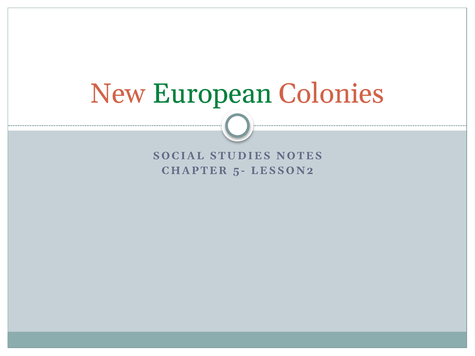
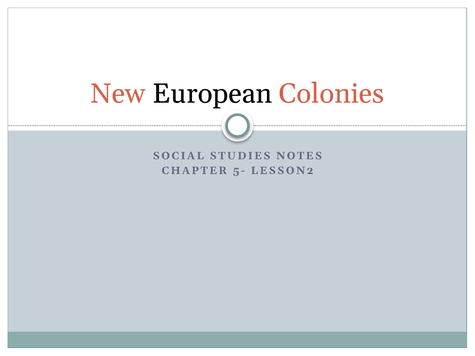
European colour: green -> black
